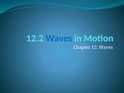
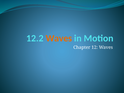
Waves at (59, 38) colour: blue -> orange
